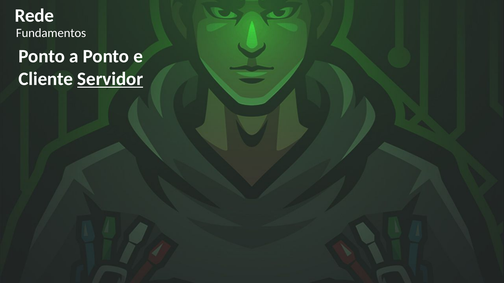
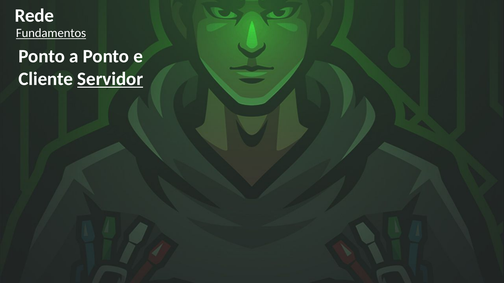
Fundamentos underline: none -> present
